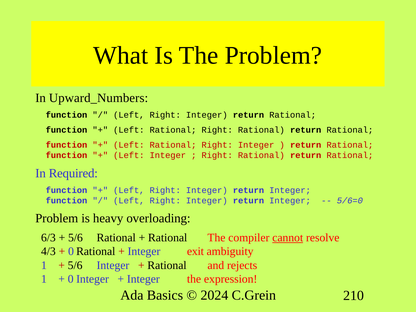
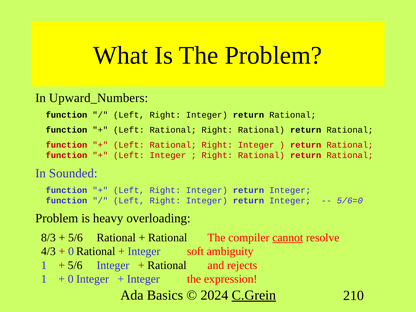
Required: Required -> Sounded
6/3: 6/3 -> 8/3
exit: exit -> soft
C.Grein underline: none -> present
